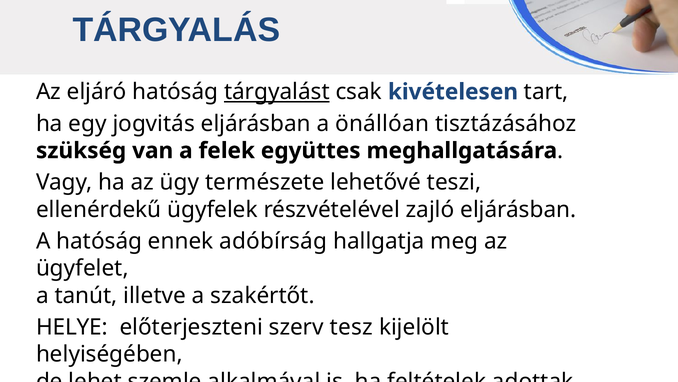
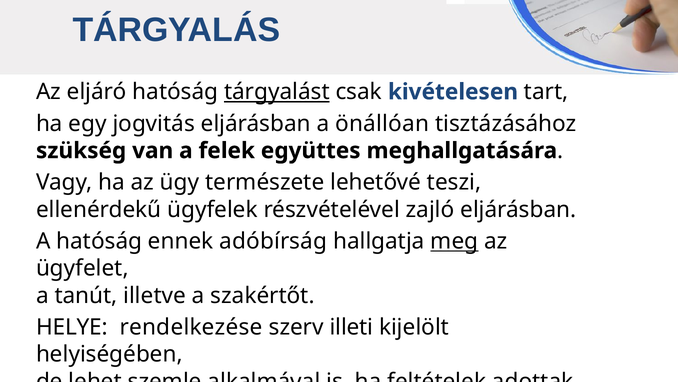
meg underline: none -> present
előterjeszteni: előterjeszteni -> rendelkezése
tesz: tesz -> illeti
